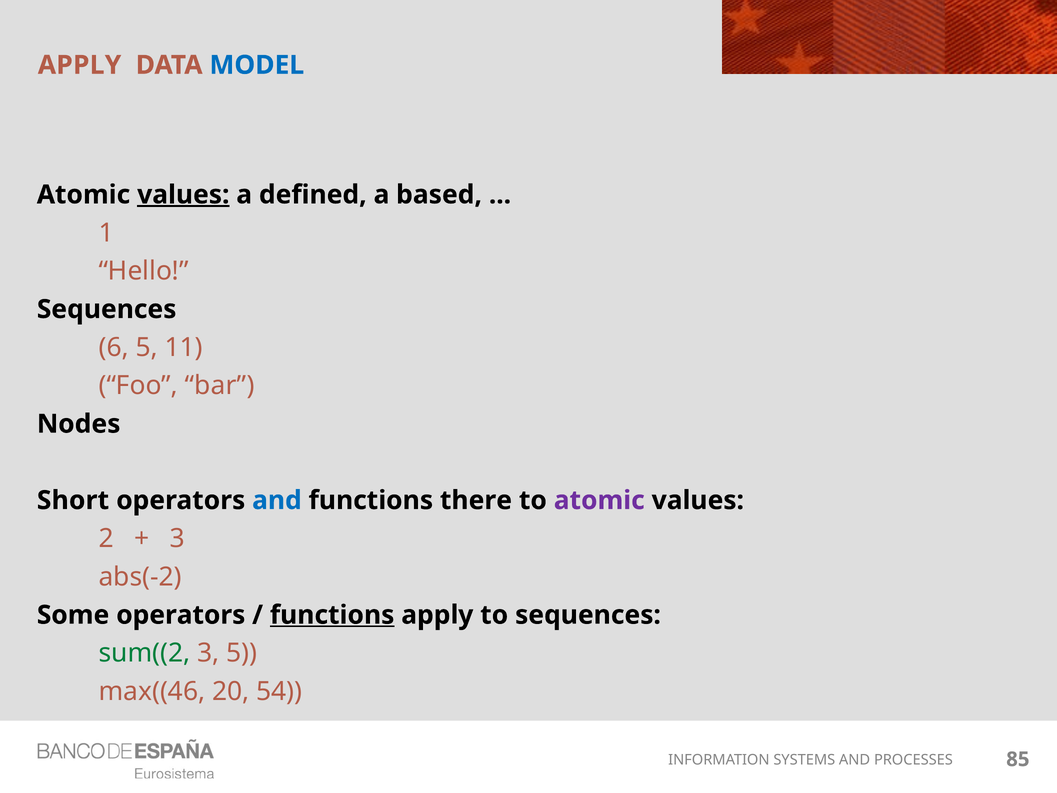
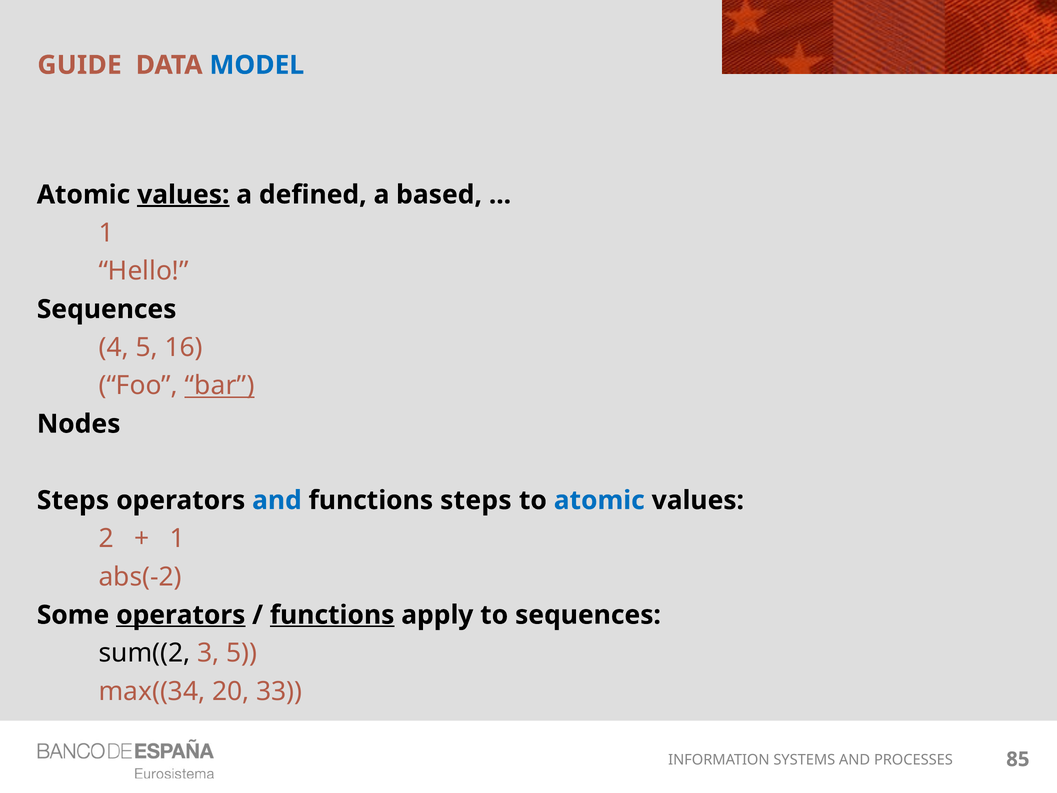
APPLY at (80, 65): APPLY -> GUIDE
6: 6 -> 4
11: 11 -> 16
bar underline: none -> present
Short at (73, 500): Short -> Steps
functions there: there -> steps
atomic at (599, 500) colour: purple -> blue
3 at (178, 538): 3 -> 1
operators at (181, 615) underline: none -> present
sum((2 colour: green -> black
max((46: max((46 -> max((34
54: 54 -> 33
